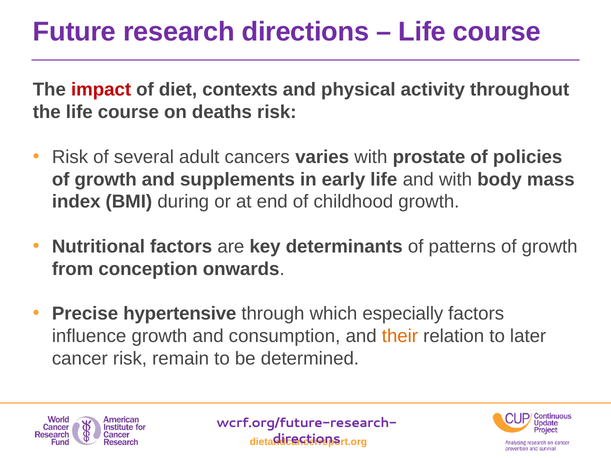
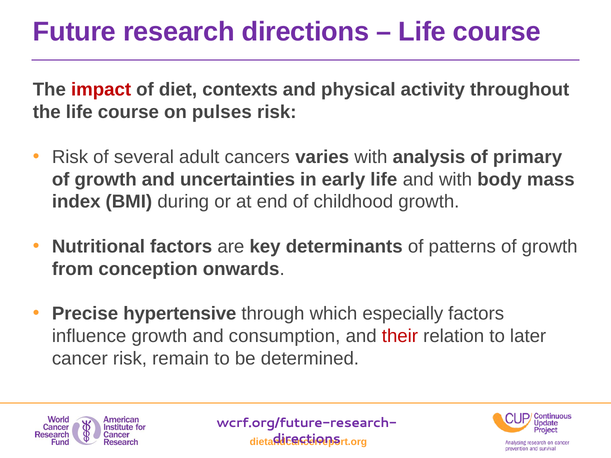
deaths: deaths -> pulses
prostate: prostate -> analysis
policies: policies -> primary
supplements: supplements -> uncertainties
their colour: orange -> red
